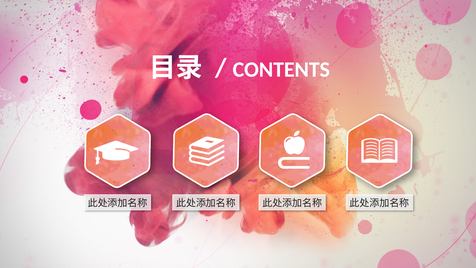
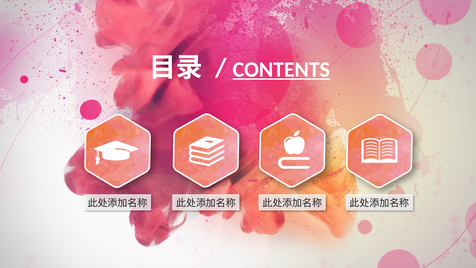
CONTENTS underline: none -> present
